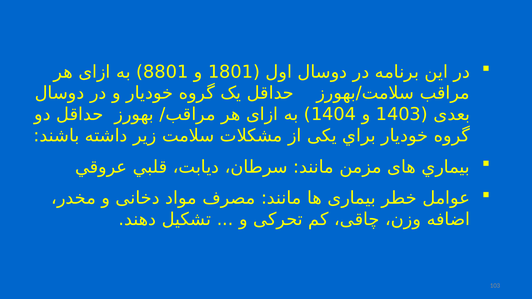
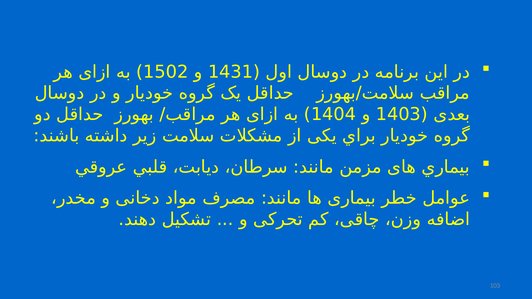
8801: 8801 -> 1502
1801: 1801 -> 1431
